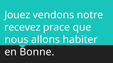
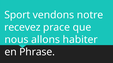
Jouez: Jouez -> Sport
Bonne: Bonne -> Phrase
